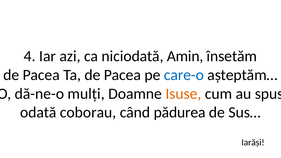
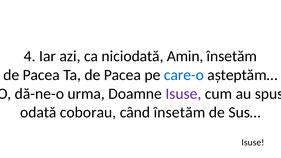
mulți: mulți -> urma
Isuse at (183, 94) colour: orange -> purple
când pădurea: pădurea -> însetăm
Iarăși at (253, 143): Iarăși -> Isuse
